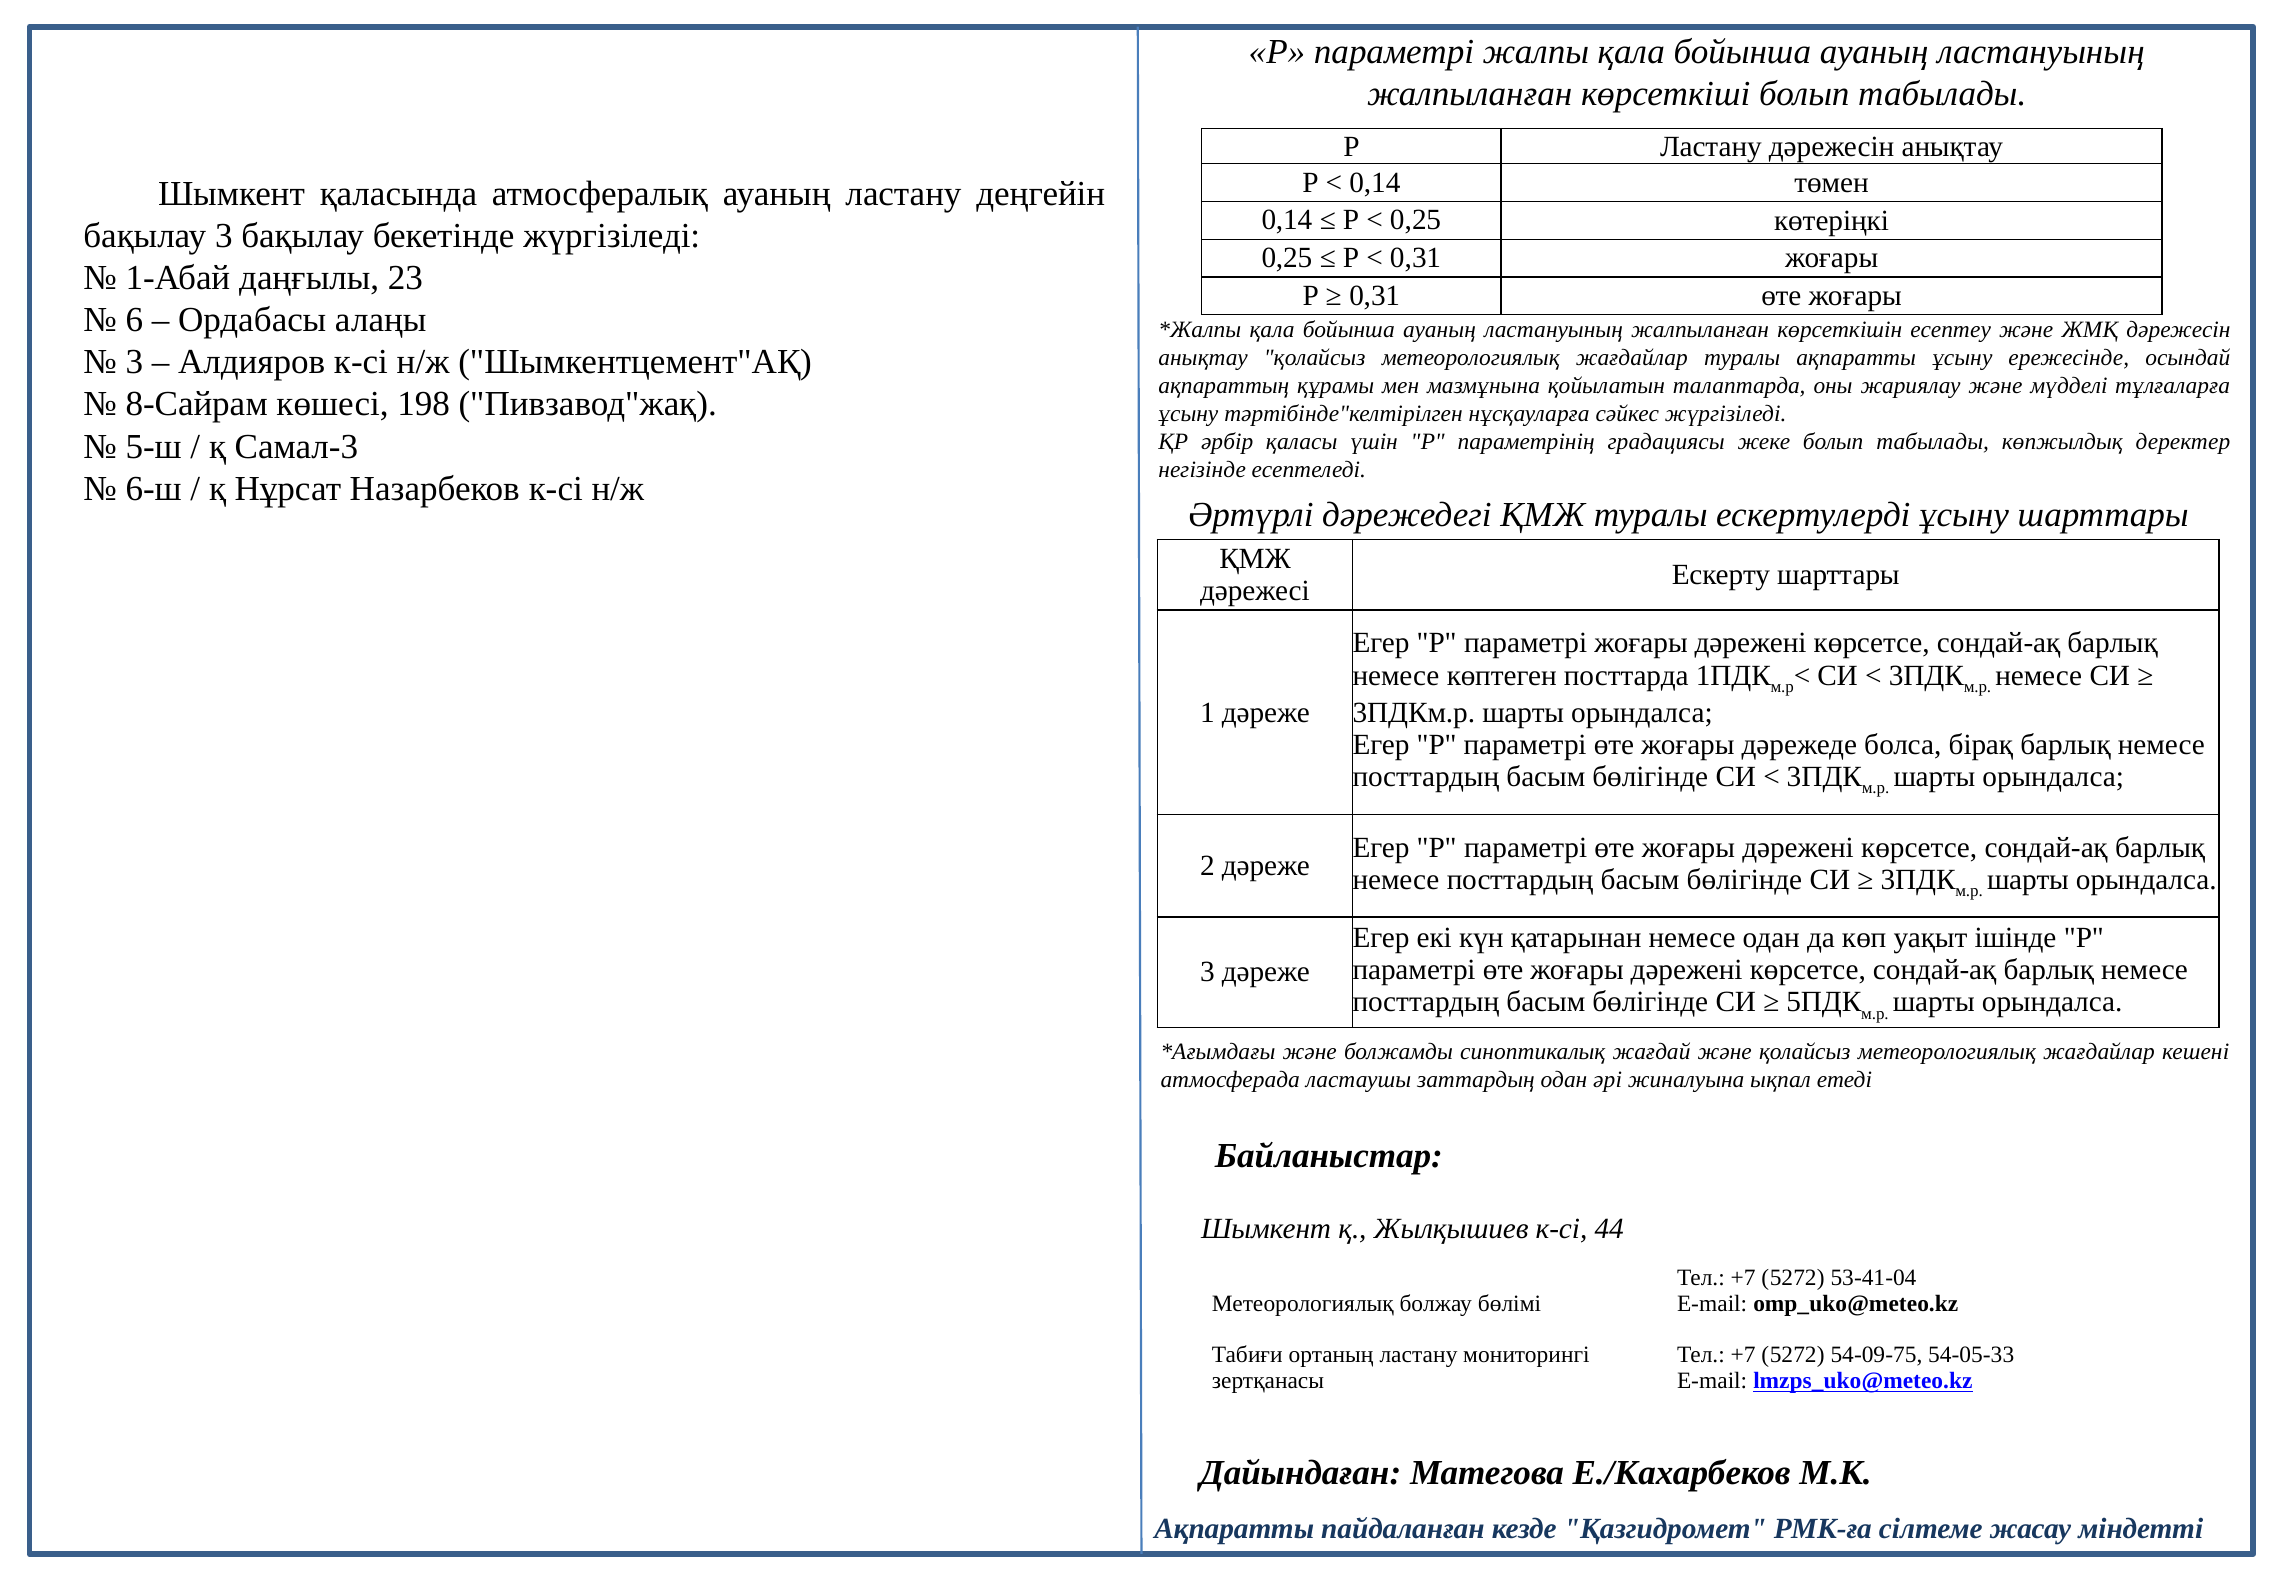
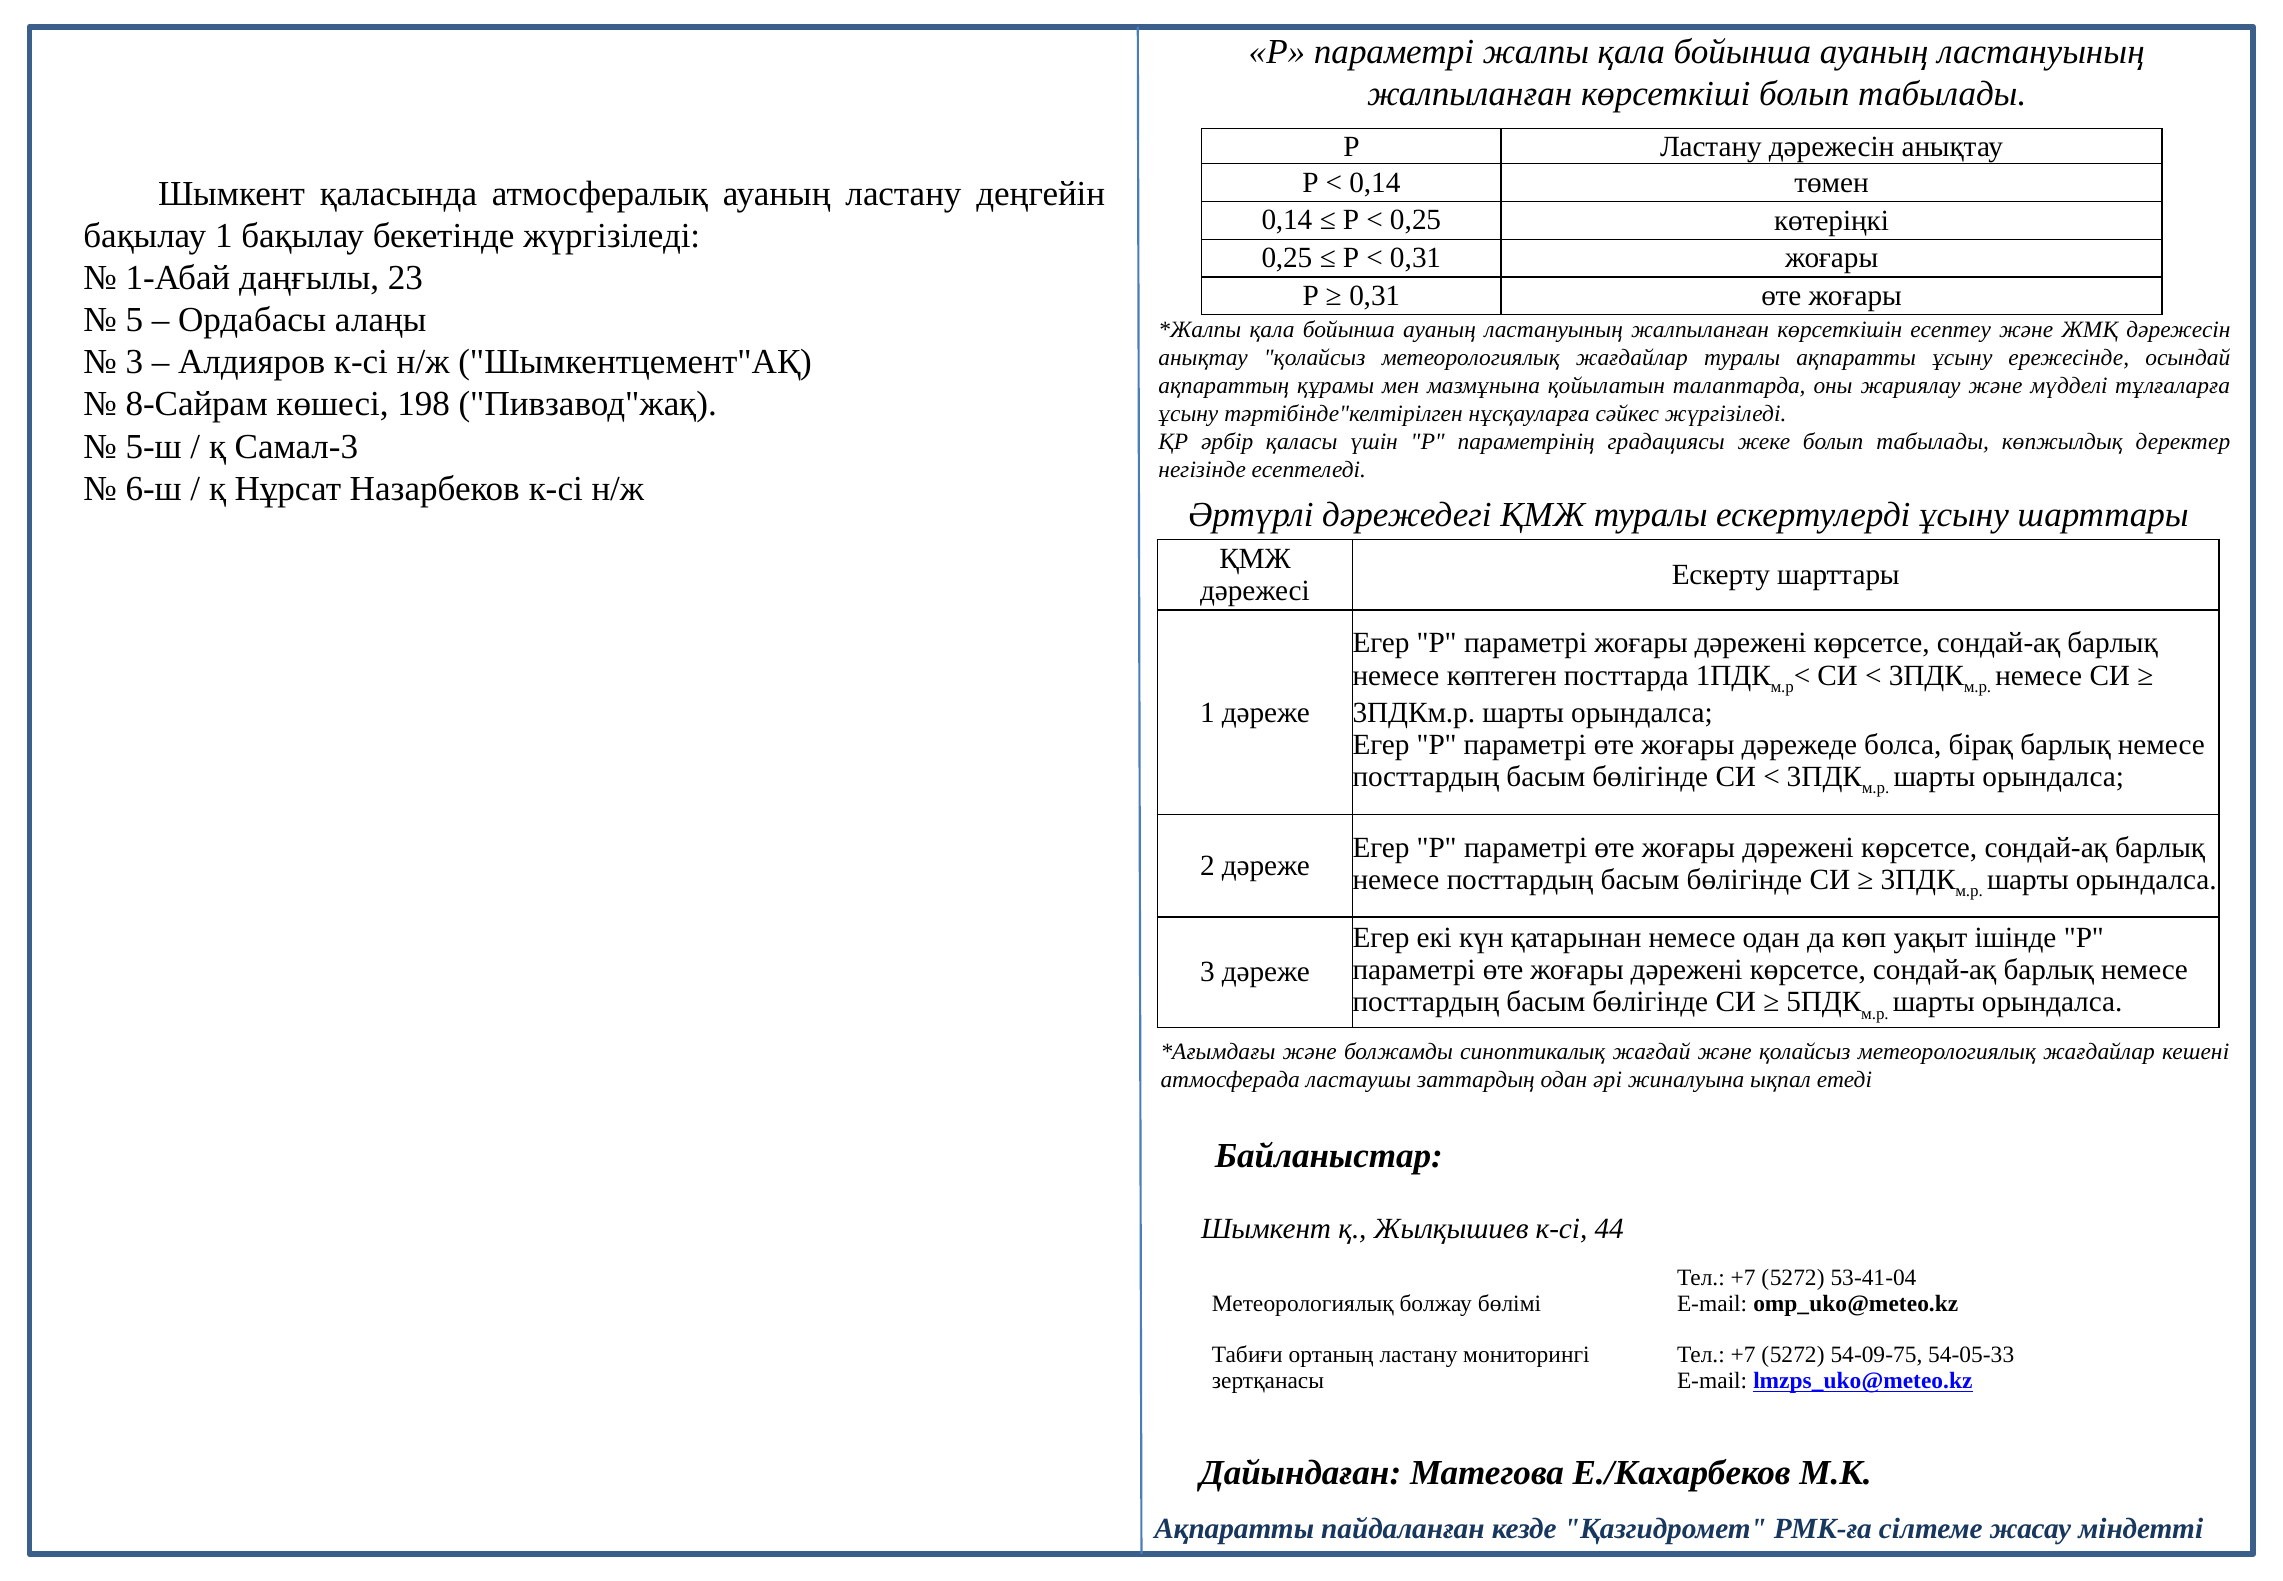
бақылау 3: 3 -> 1
6: 6 -> 5
